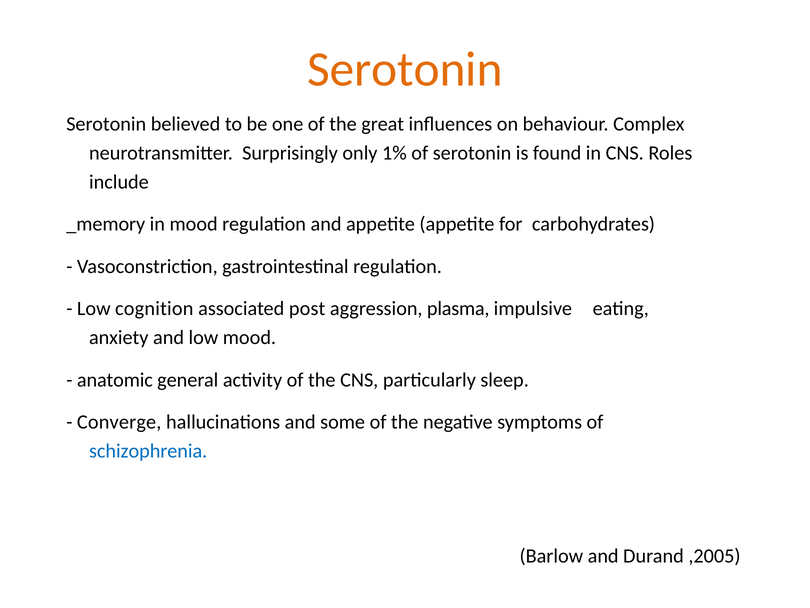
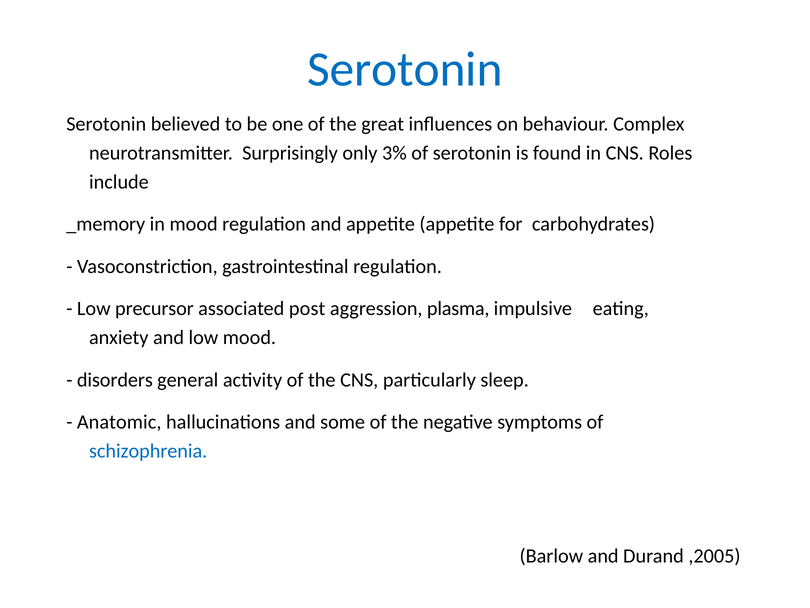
Serotonin at (405, 69) colour: orange -> blue
1%: 1% -> 3%
cognition: cognition -> precursor
anatomic: anatomic -> disorders
Converge: Converge -> Anatomic
